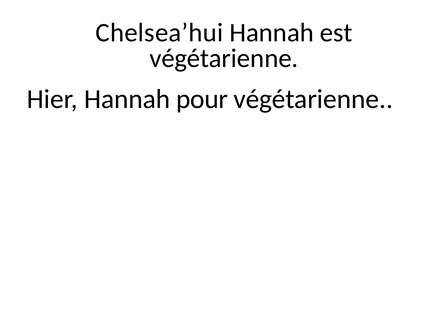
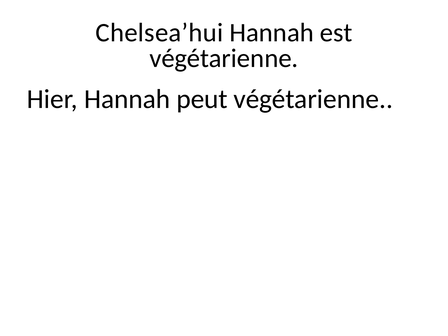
pour: pour -> peut
